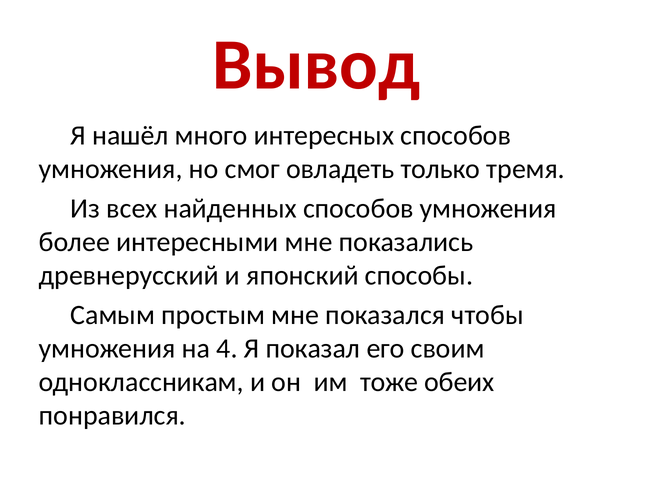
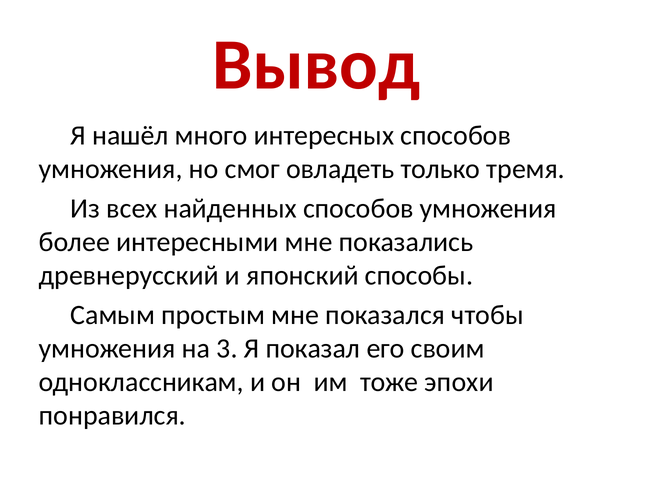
4: 4 -> 3
обеих: обеих -> эпохи
